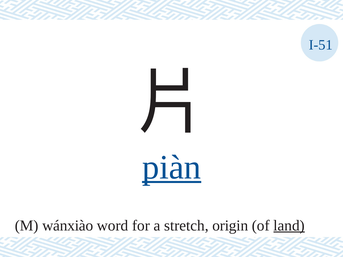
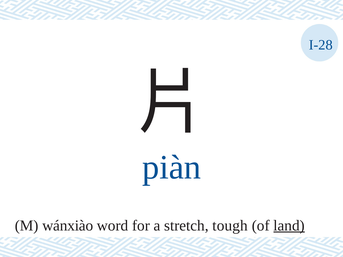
I-51: I-51 -> I-28
piàn underline: present -> none
origin: origin -> tough
